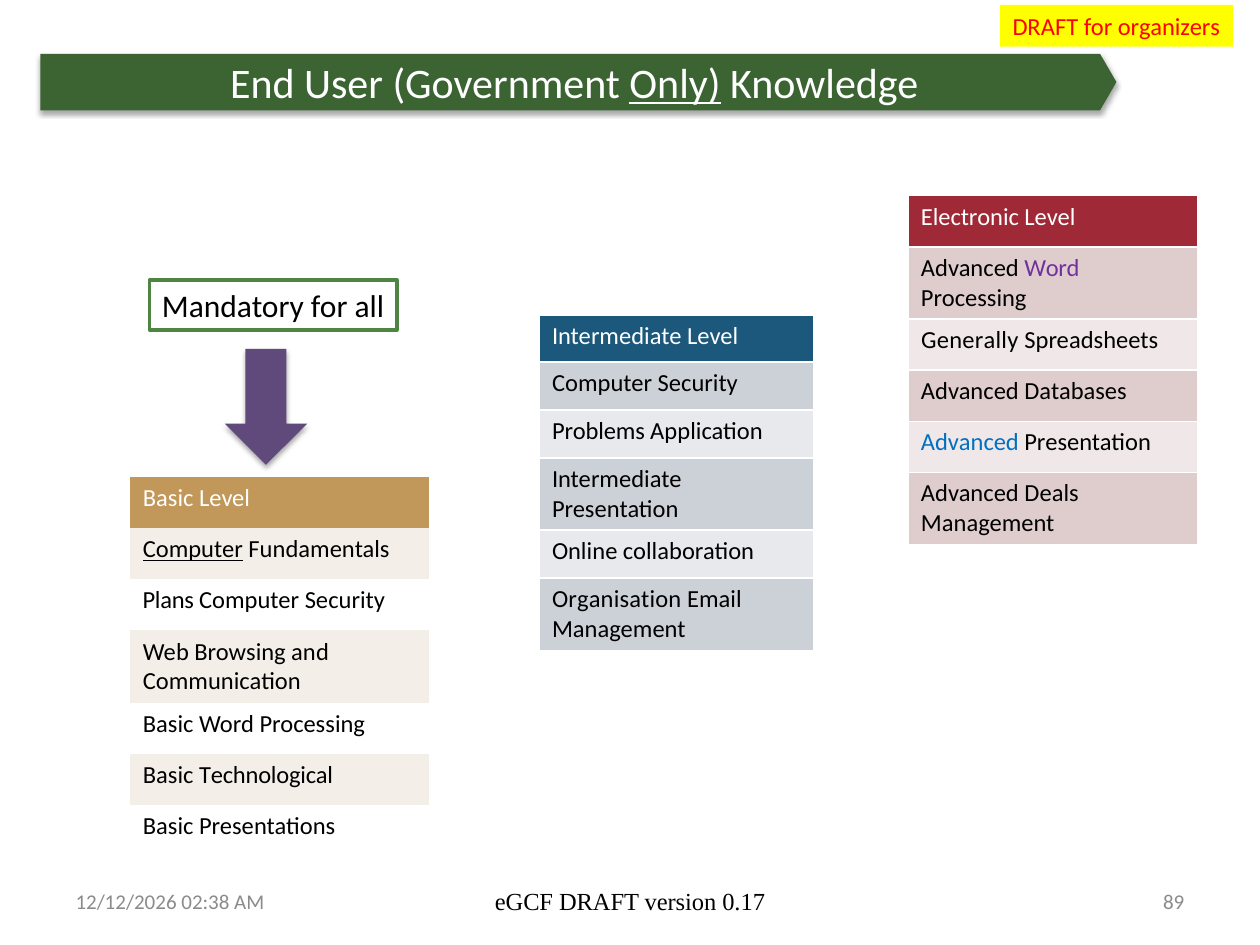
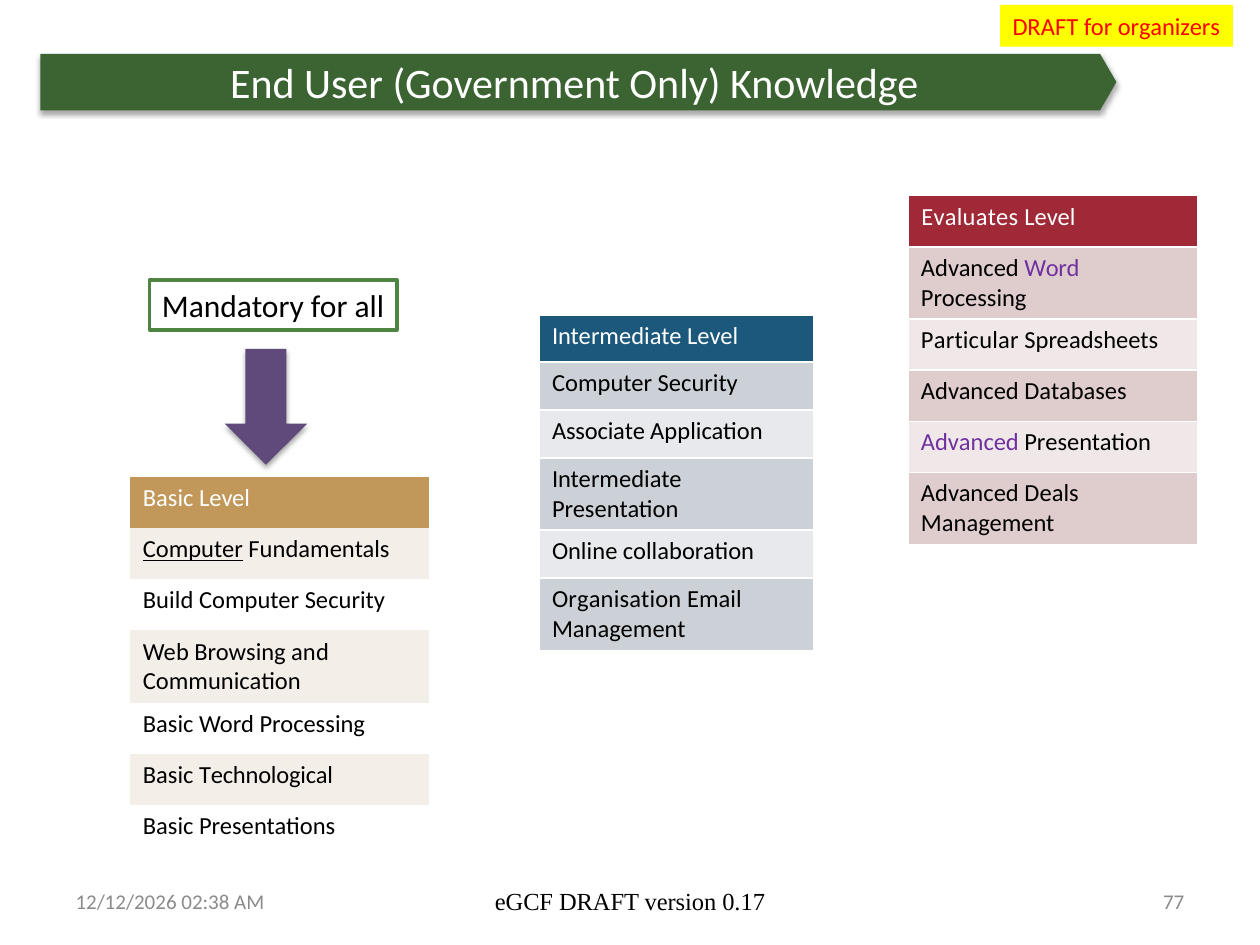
Only underline: present -> none
Electronic: Electronic -> Evaluates
Generally: Generally -> Particular
Problems: Problems -> Associate
Advanced at (970, 443) colour: blue -> purple
Plans: Plans -> Build
89: 89 -> 77
